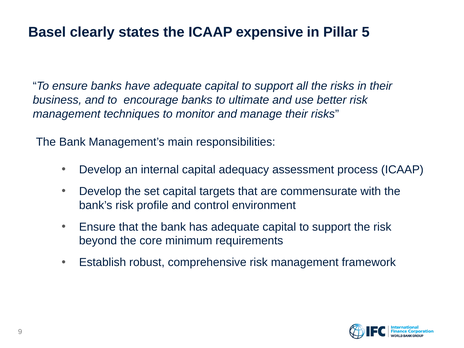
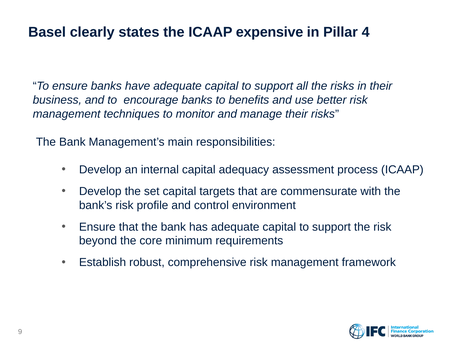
5: 5 -> 4
ultimate: ultimate -> benefits
